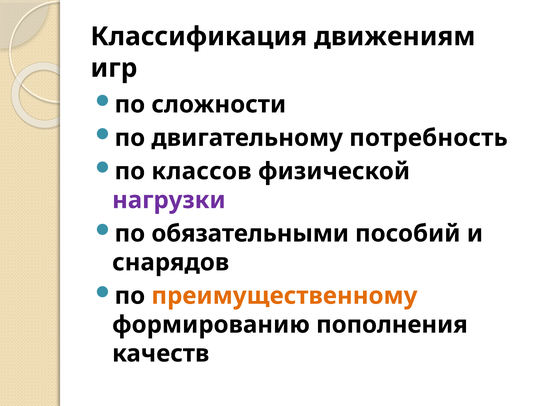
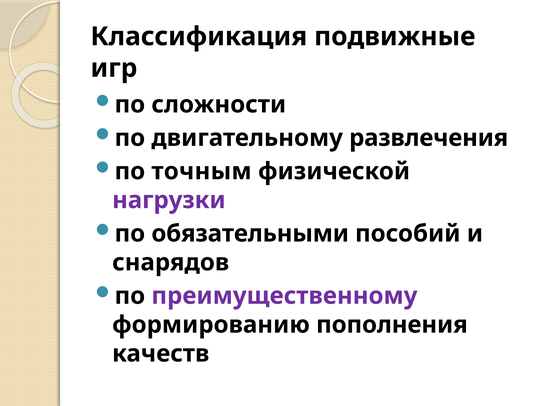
движениям: движениям -> подвижные
потребность: потребность -> развлечения
классов: классов -> точным
преимущественному colour: orange -> purple
